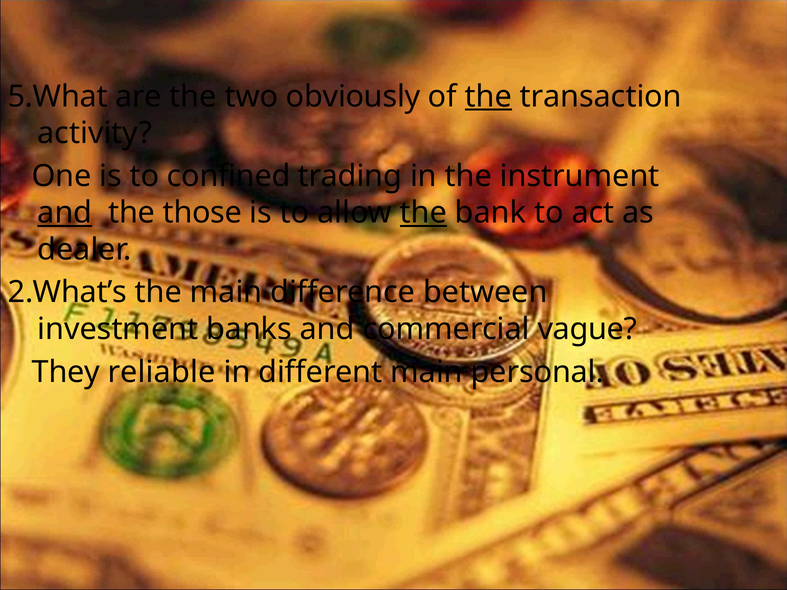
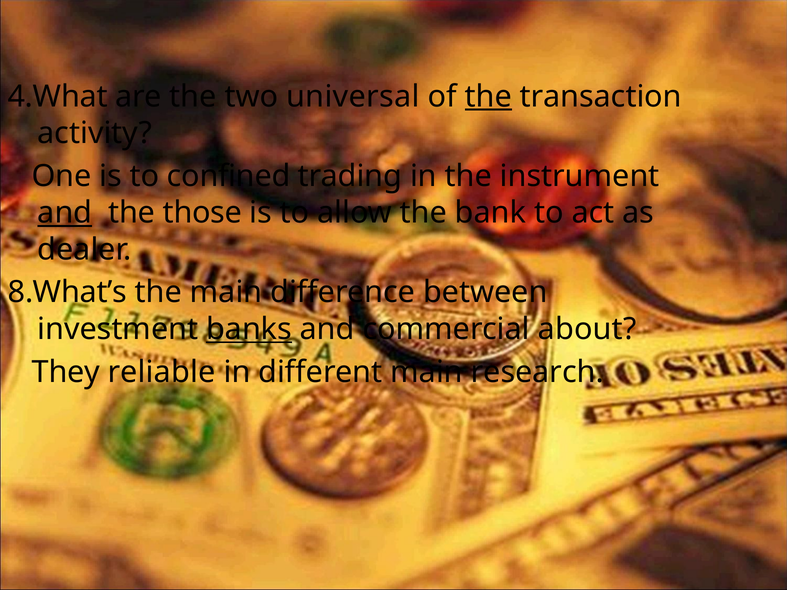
5.What: 5.What -> 4.What
obviously: obviously -> universal
the at (423, 213) underline: present -> none
2.What’s: 2.What’s -> 8.What’s
banks underline: none -> present
vague: vague -> about
personal: personal -> research
